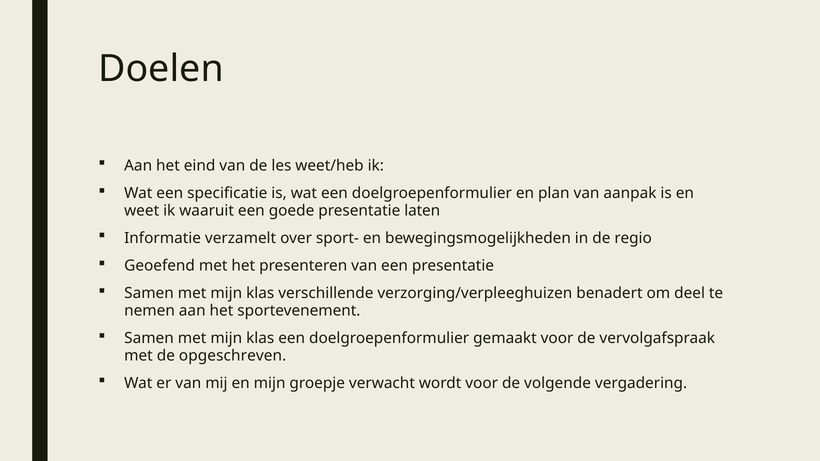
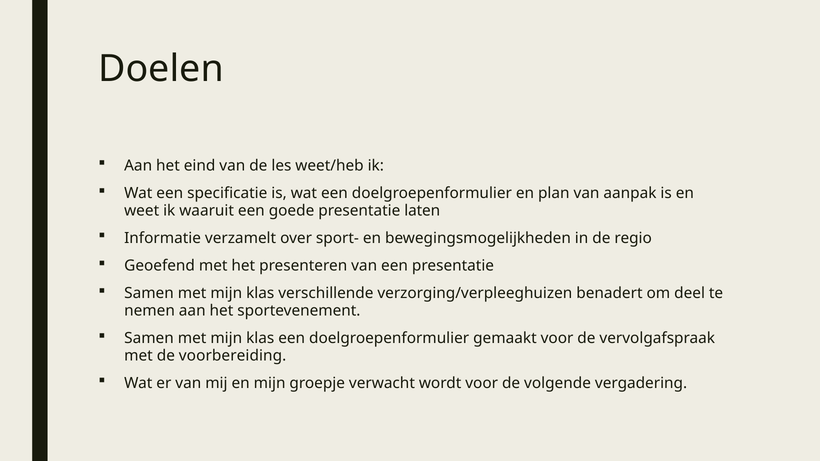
opgeschreven: opgeschreven -> voorbereiding
